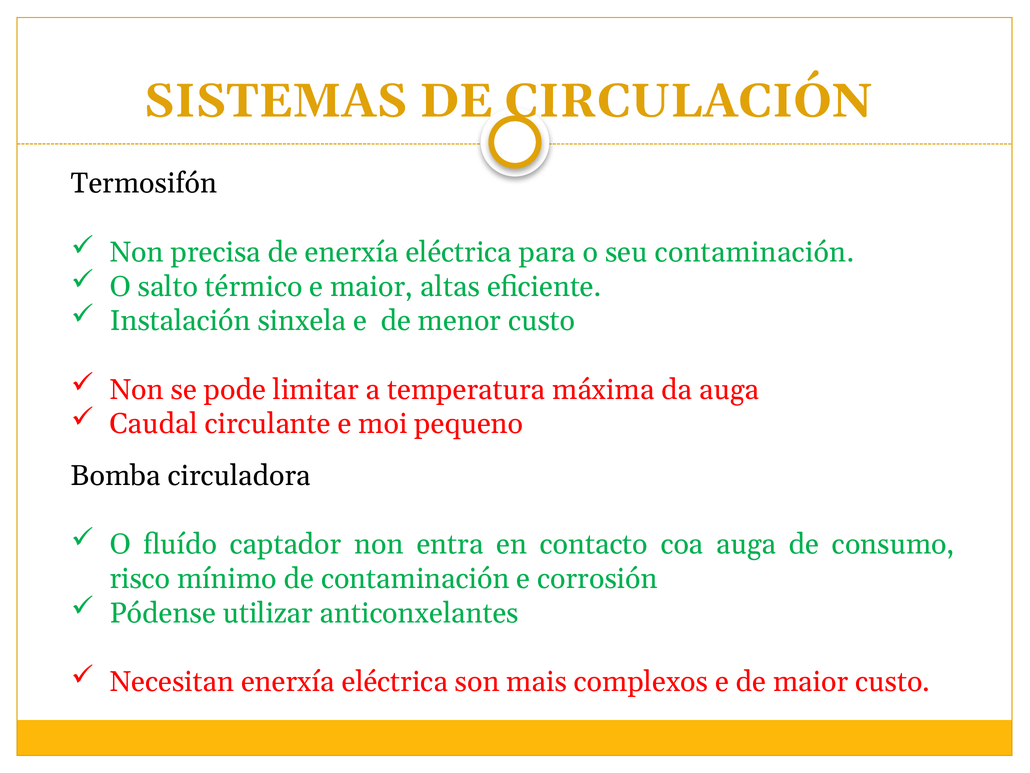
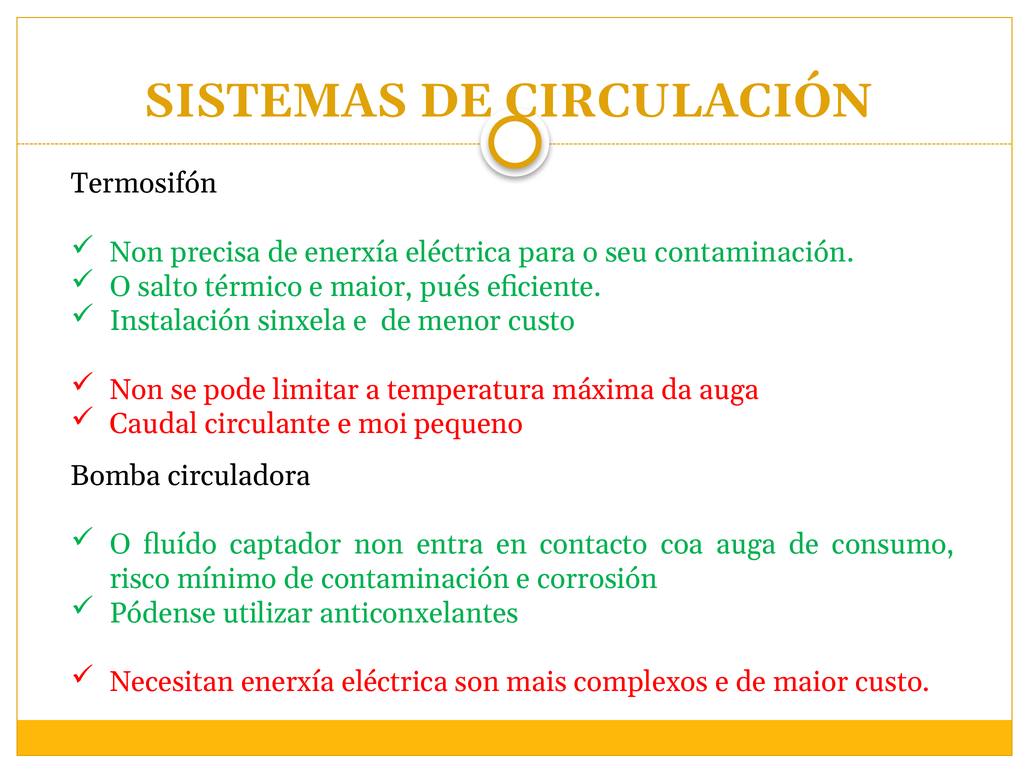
altas: altas -> pués
